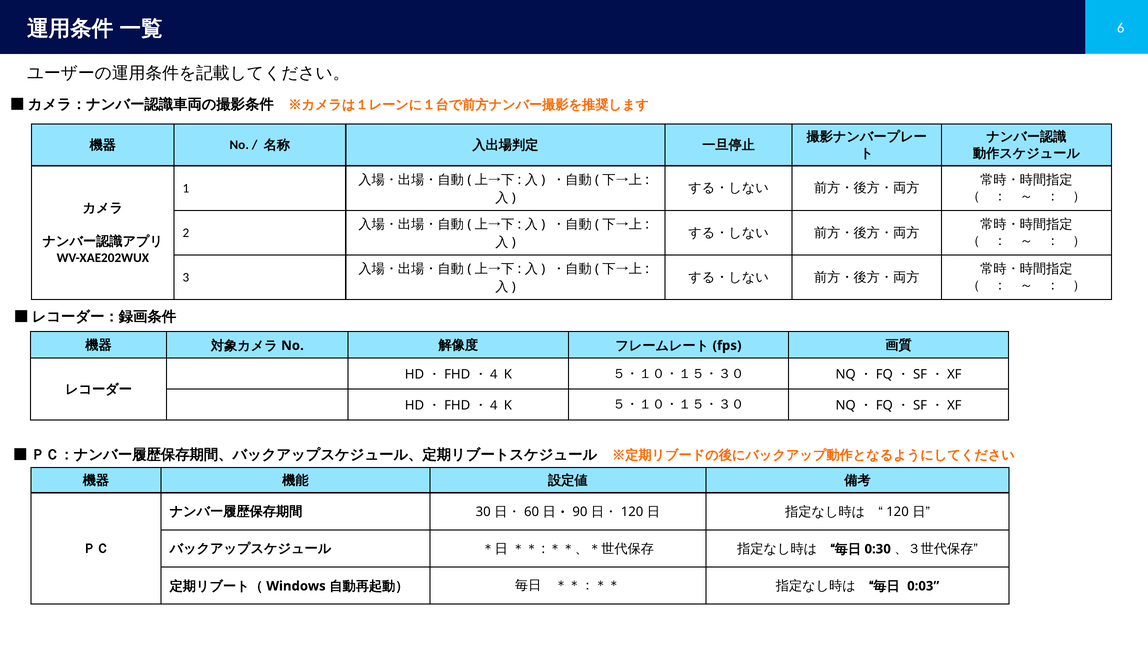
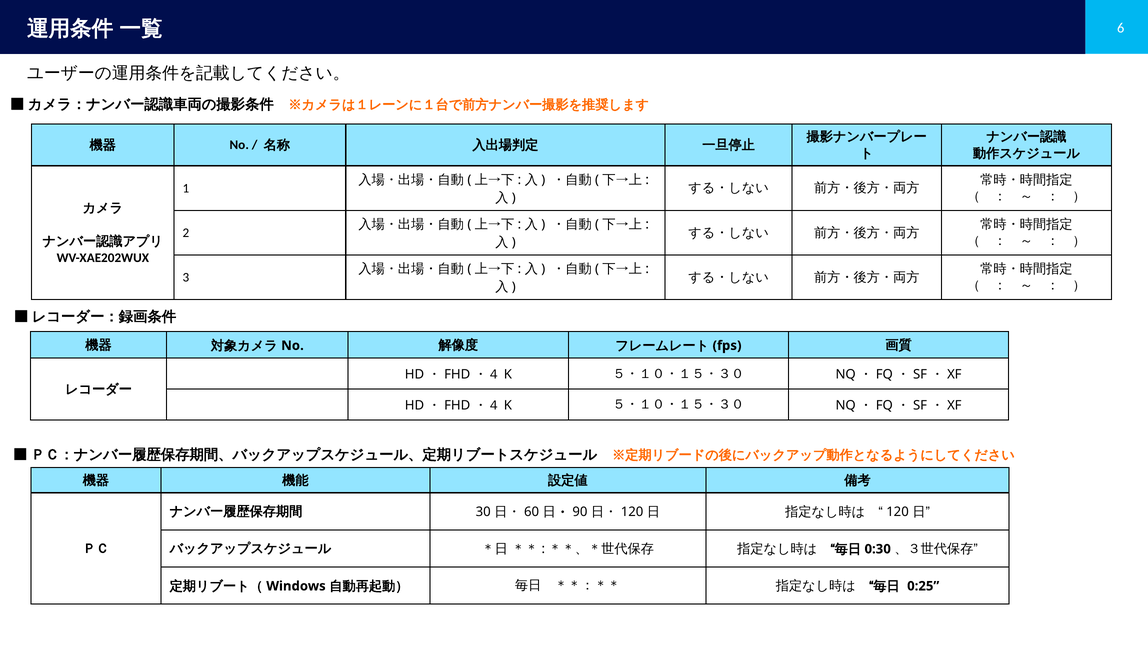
0:03: 0:03 -> 0:25
